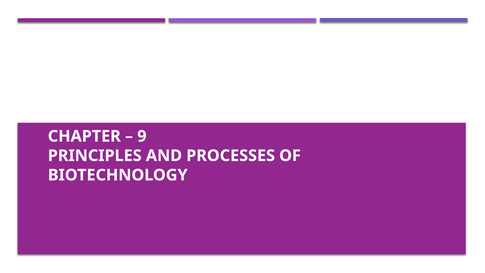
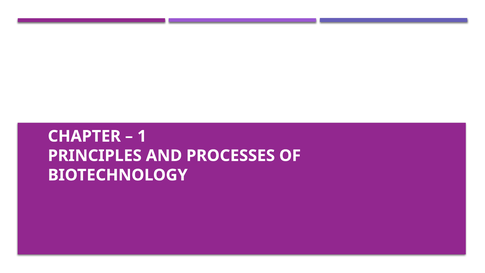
9: 9 -> 1
